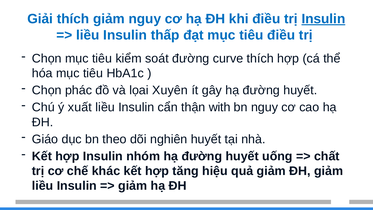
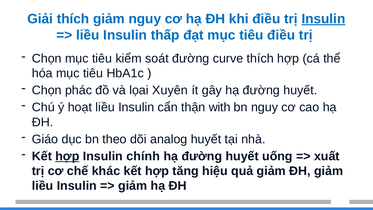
xuất: xuất -> hoạt
nghiên: nghiên -> analog
hợp at (67, 156) underline: none -> present
nhóm: nhóm -> chính
chất: chất -> xuất
